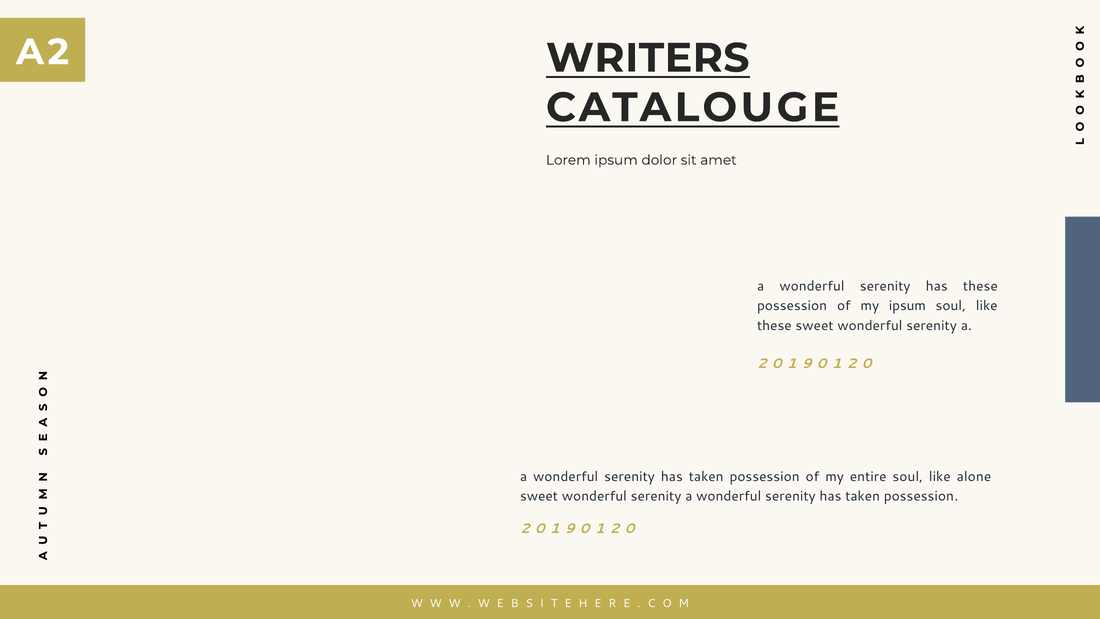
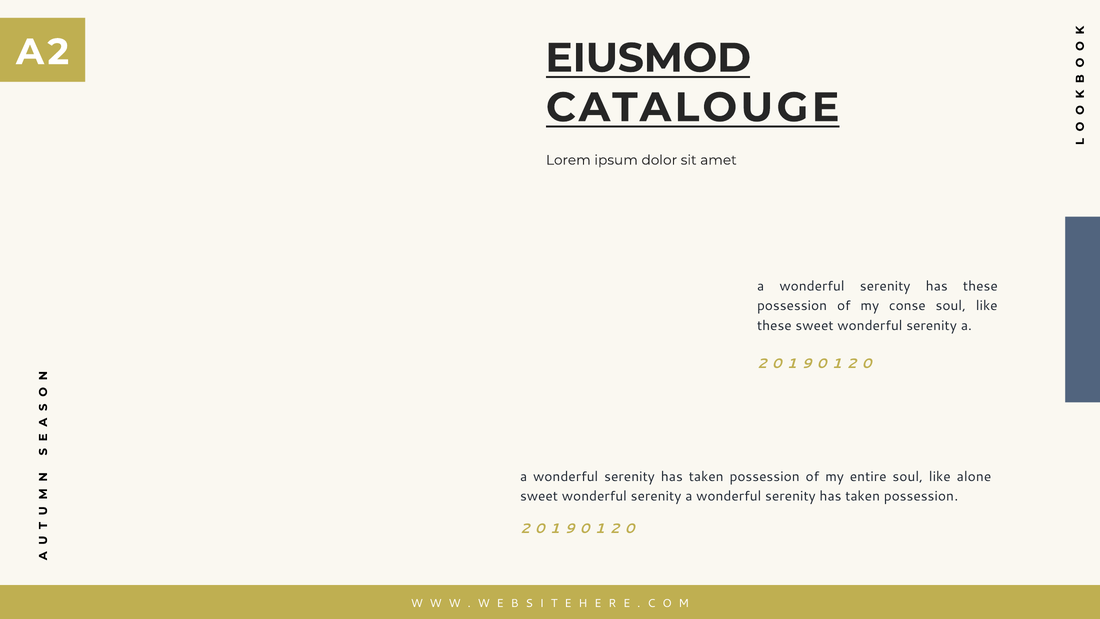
WRITERS: WRITERS -> EIUSMOD
my ipsum: ipsum -> conse
